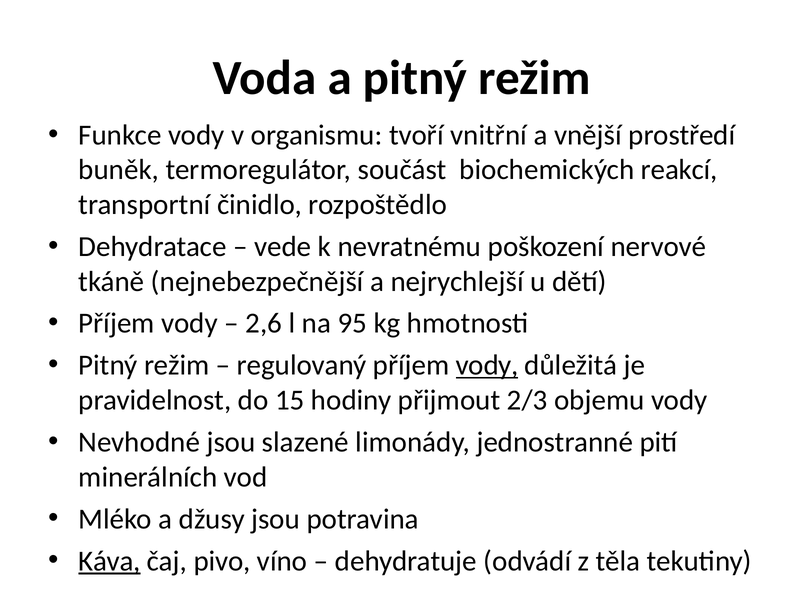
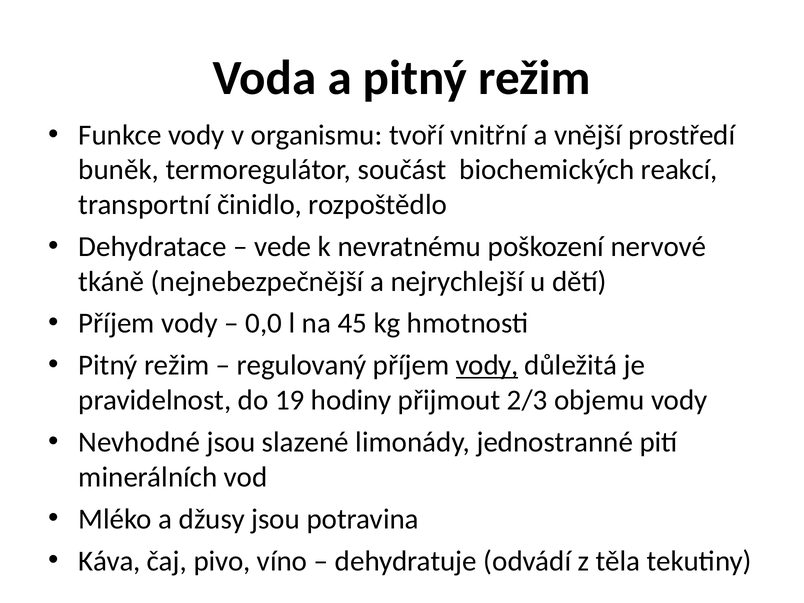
2,6: 2,6 -> 0,0
95: 95 -> 45
15: 15 -> 19
Káva underline: present -> none
